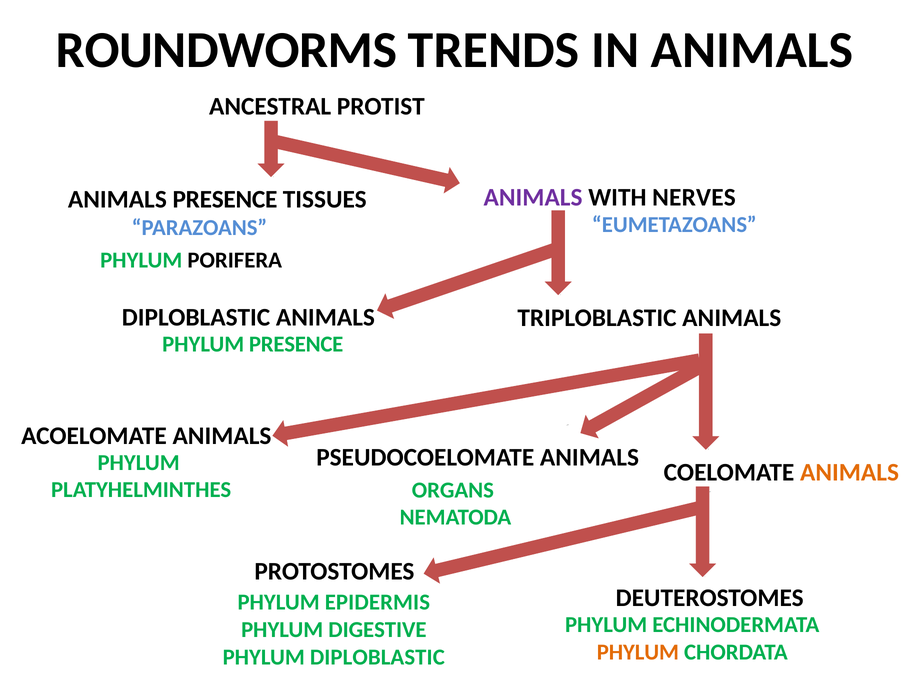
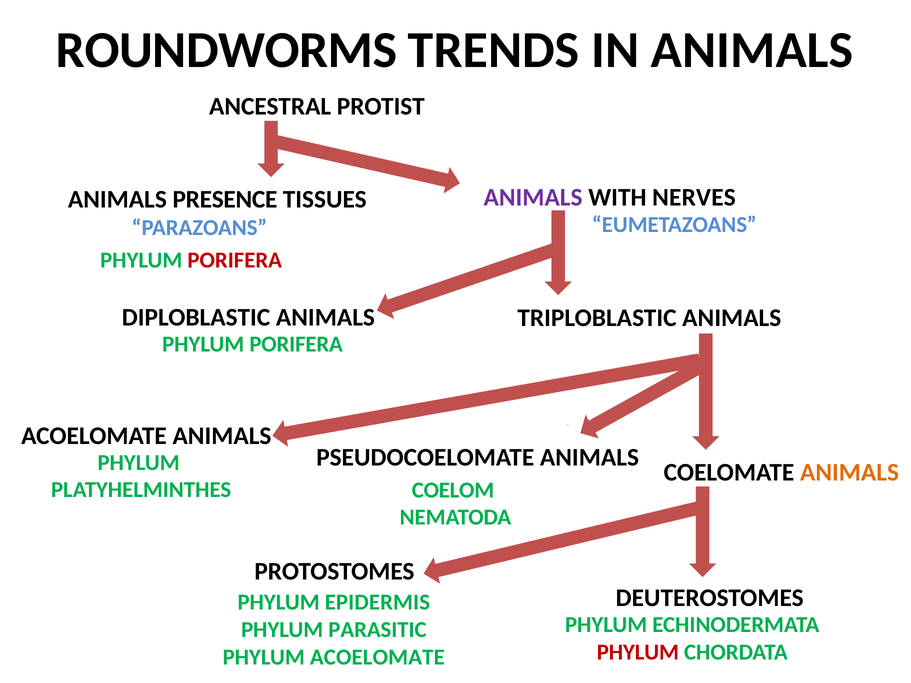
PORIFERA at (235, 260) colour: black -> red
PRESENCE at (296, 344): PRESENCE -> PORIFERA
ORGANS: ORGANS -> COELOM
DIGESTIVE: DIGESTIVE -> PARASITIC
PHYLUM at (638, 652) colour: orange -> red
PHYLUM DIPLOBLASTIC: DIPLOBLASTIC -> ACOELOMATE
